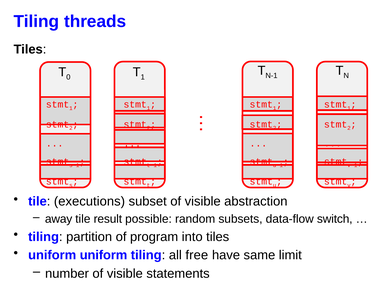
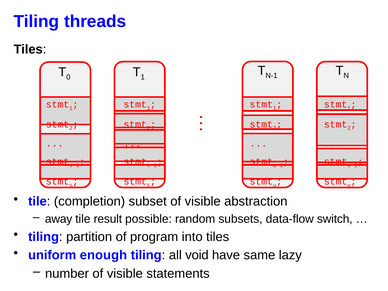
executions: executions -> completion
uniform uniform: uniform -> enough
free: free -> void
limit: limit -> lazy
